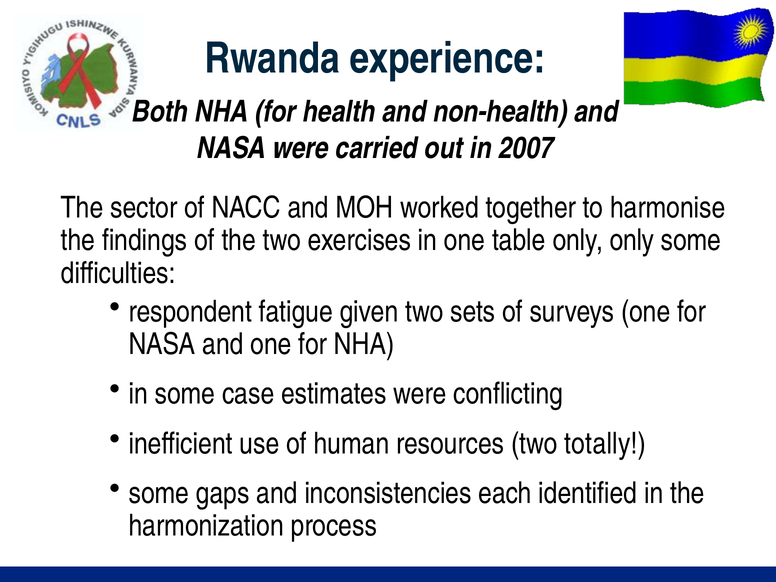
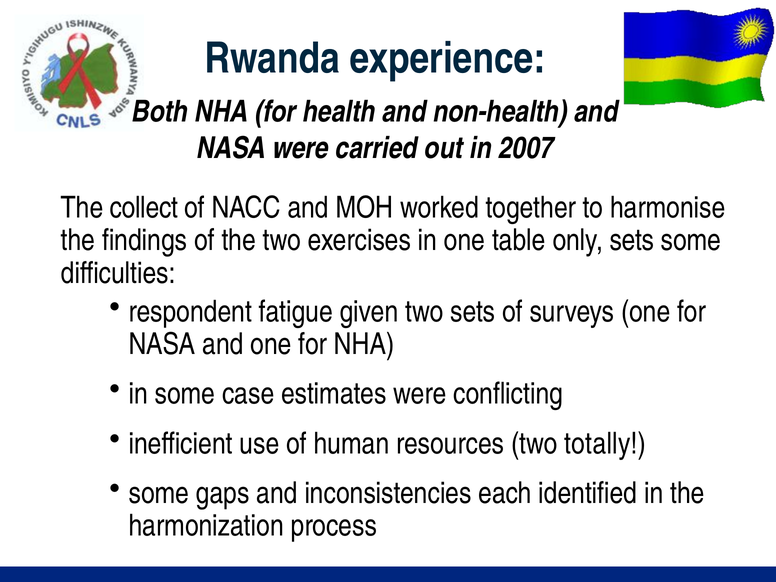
sector: sector -> collect
only only: only -> sets
